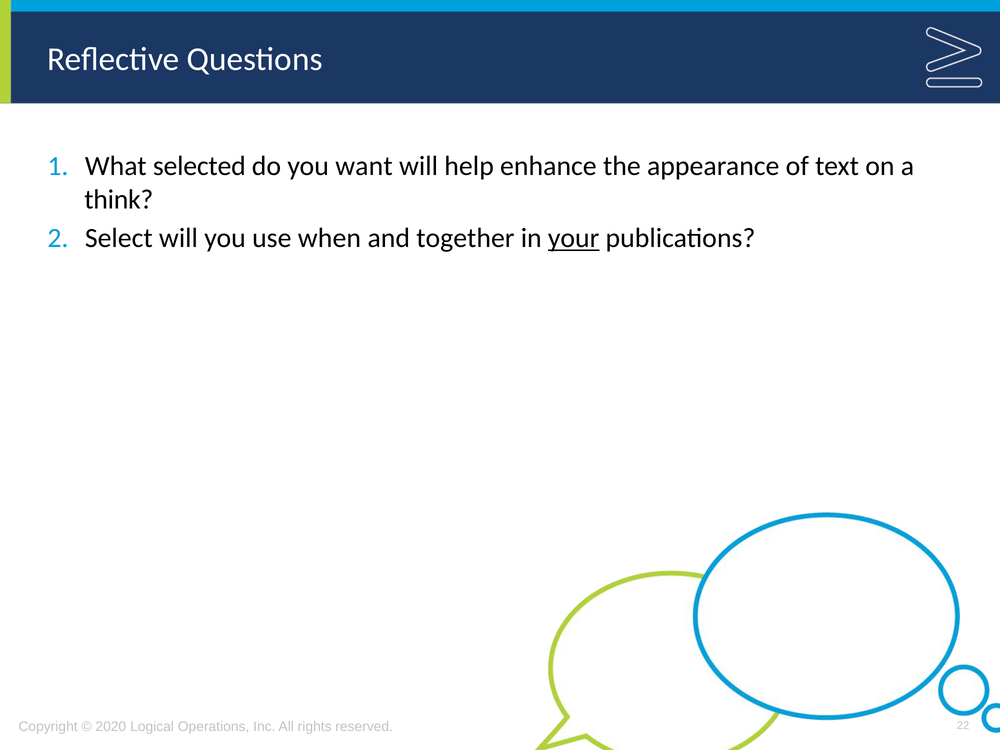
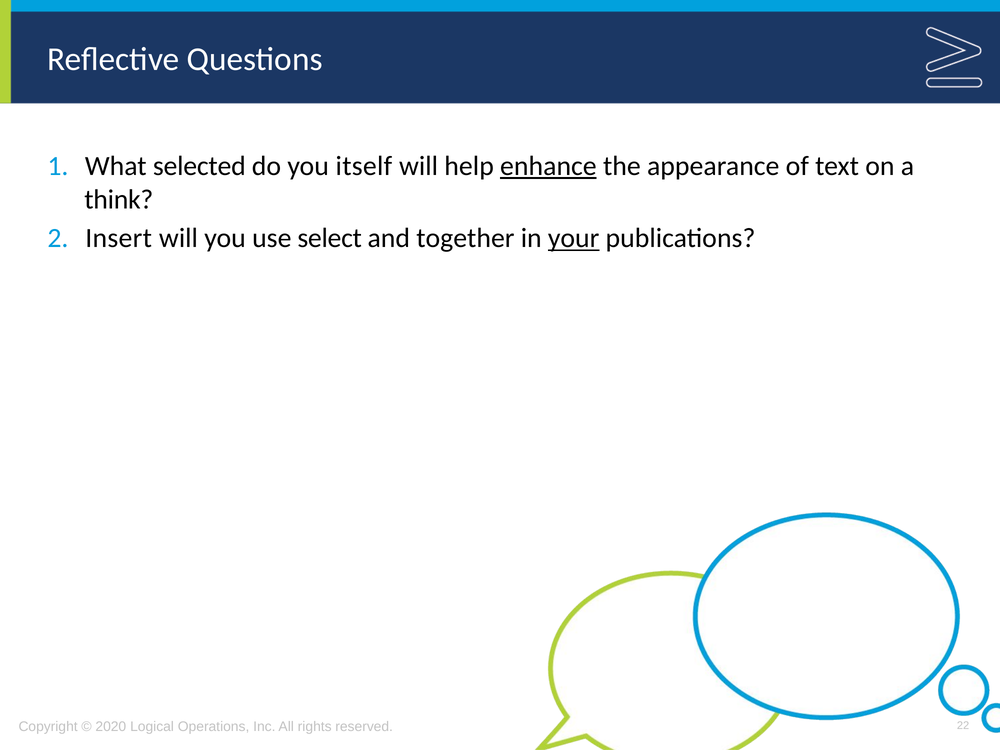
want: want -> itself
enhance underline: none -> present
Select: Select -> Insert
when: when -> select
